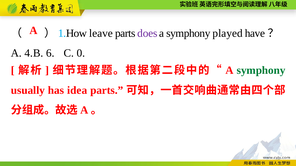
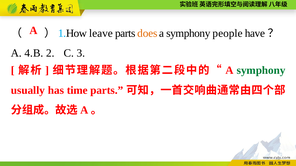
does colour: purple -> orange
played: played -> people
6: 6 -> 2
0: 0 -> 3
idea: idea -> time
